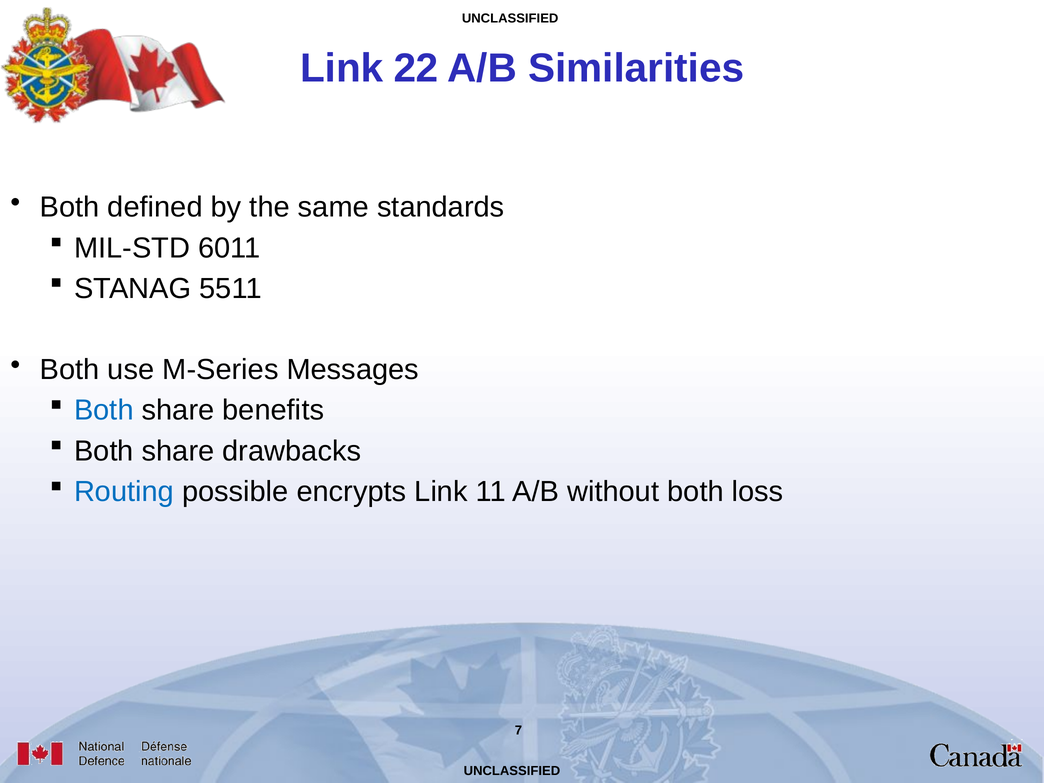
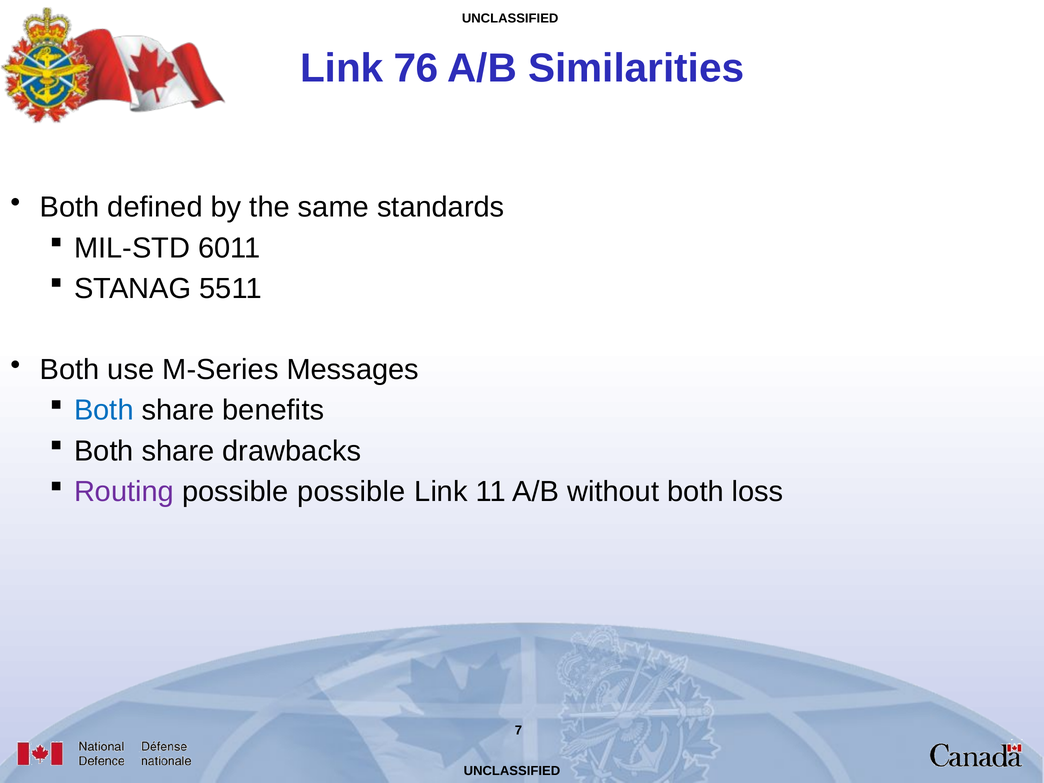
22: 22 -> 76
Routing colour: blue -> purple
possible encrypts: encrypts -> possible
